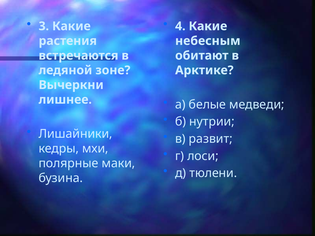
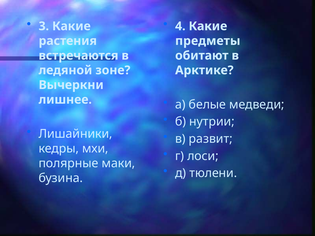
небесным: небесным -> предметы
